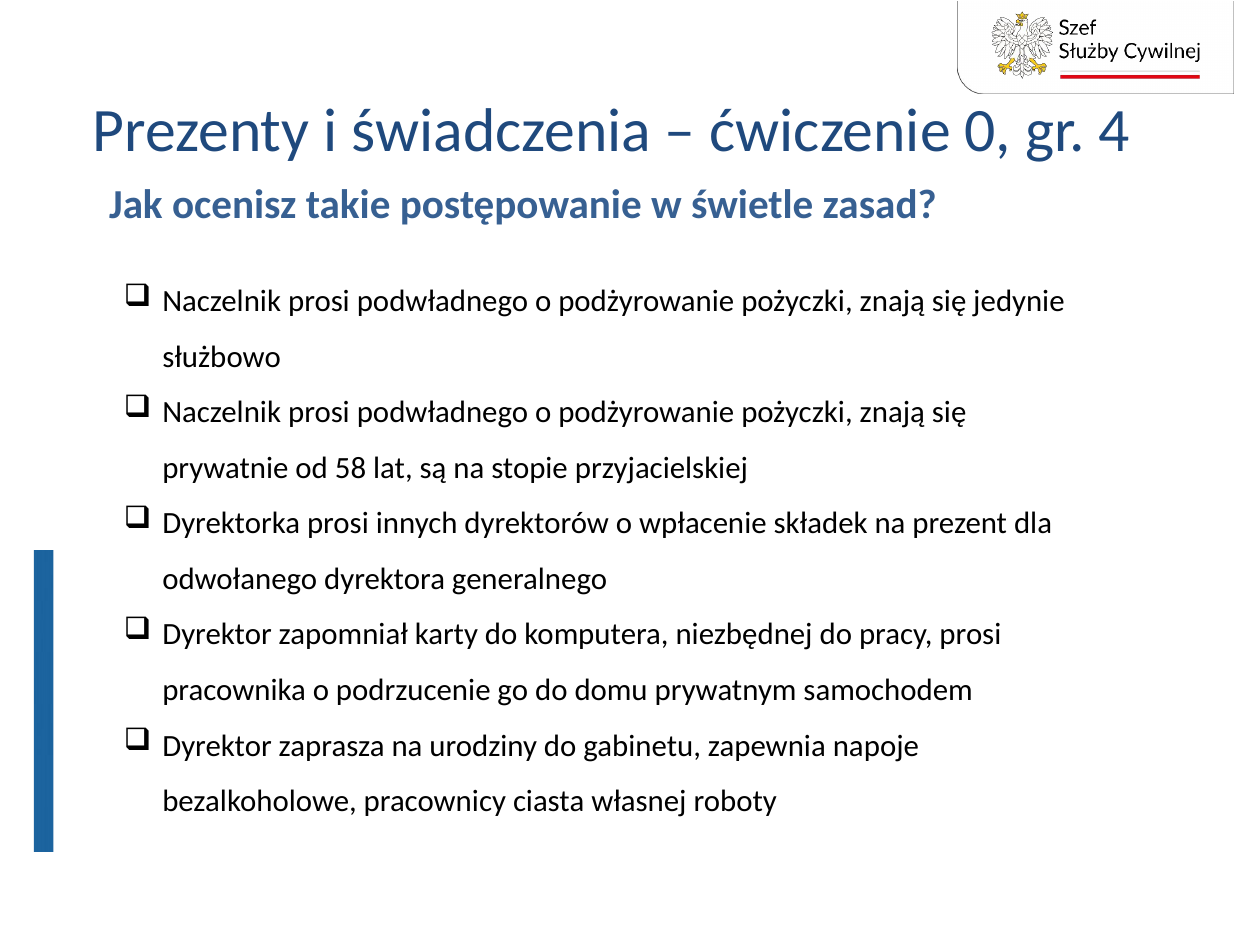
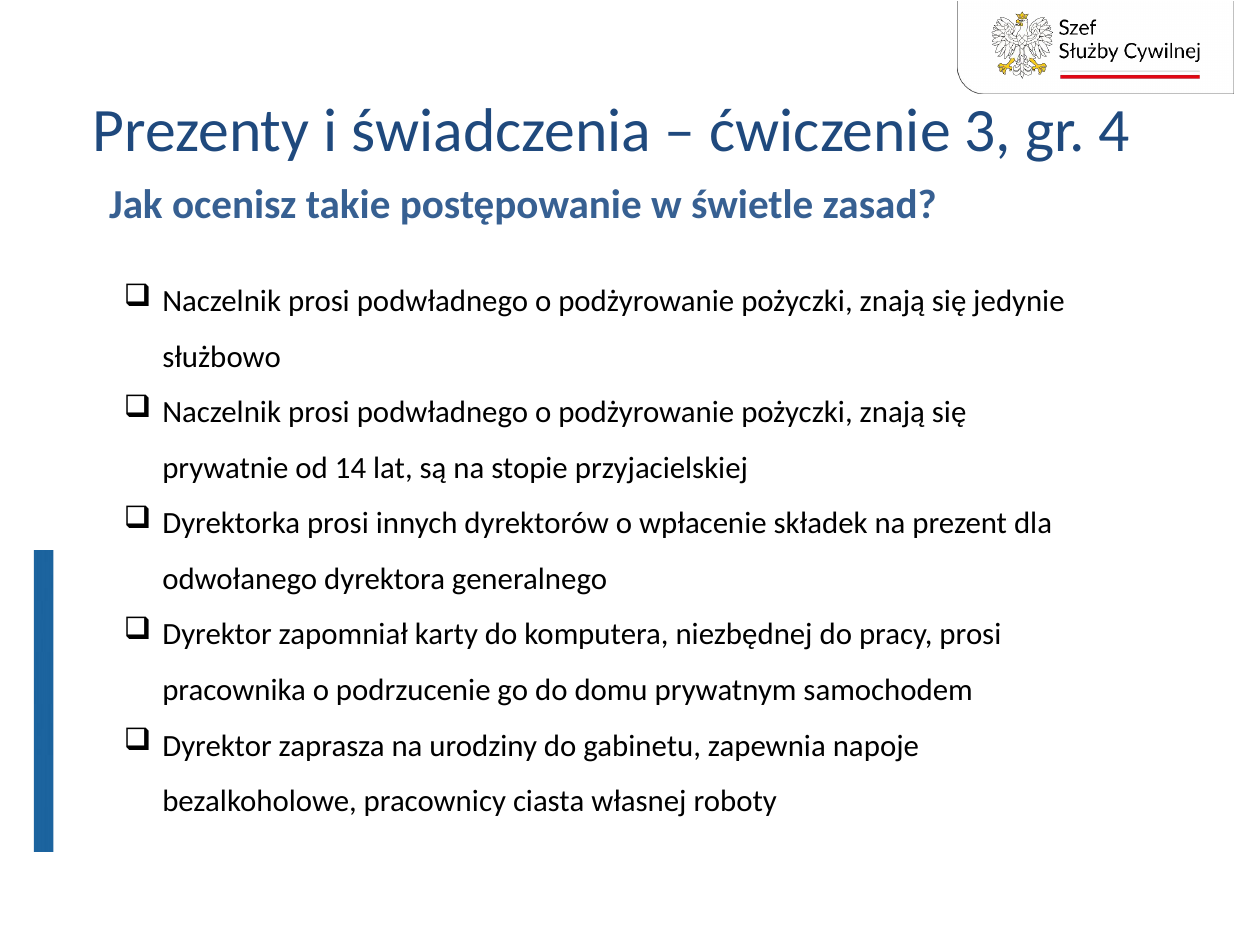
0: 0 -> 3
58: 58 -> 14
